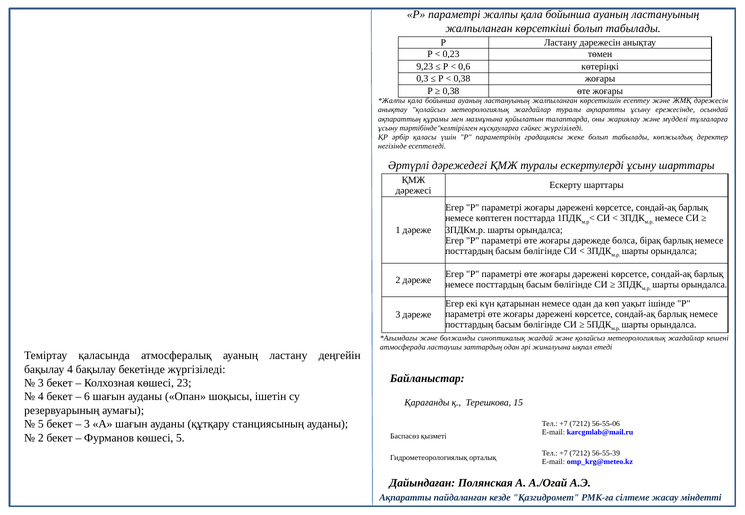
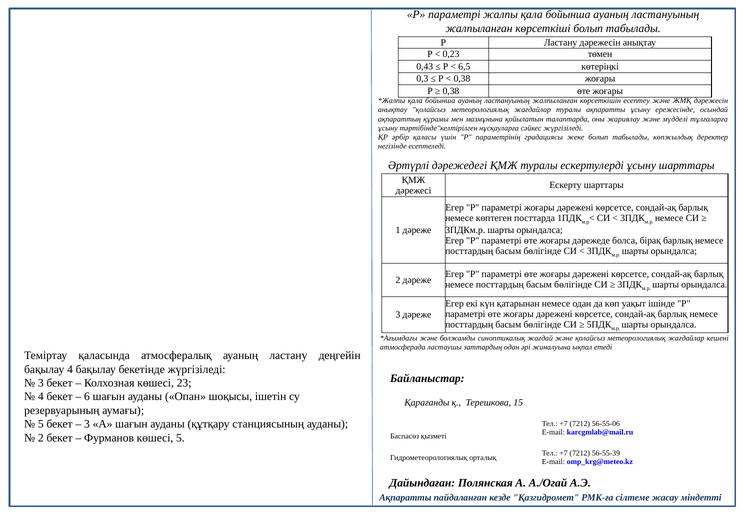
9,23: 9,23 -> 0,43
0,6: 0,6 -> 6,5
